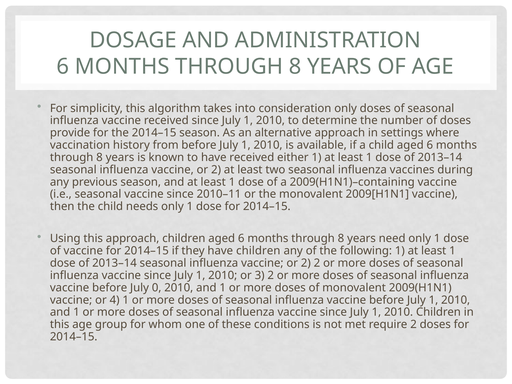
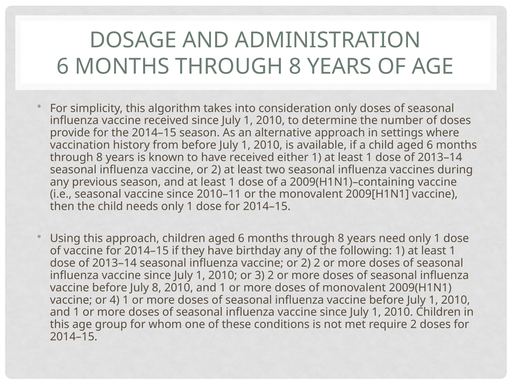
have children: children -> birthday
July 0: 0 -> 8
